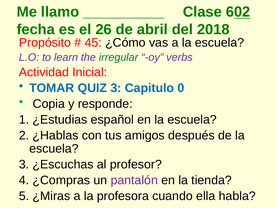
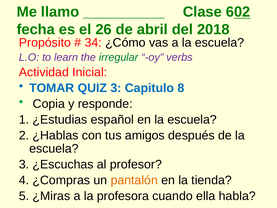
45: 45 -> 34
0: 0 -> 8
pantalón colour: purple -> orange
